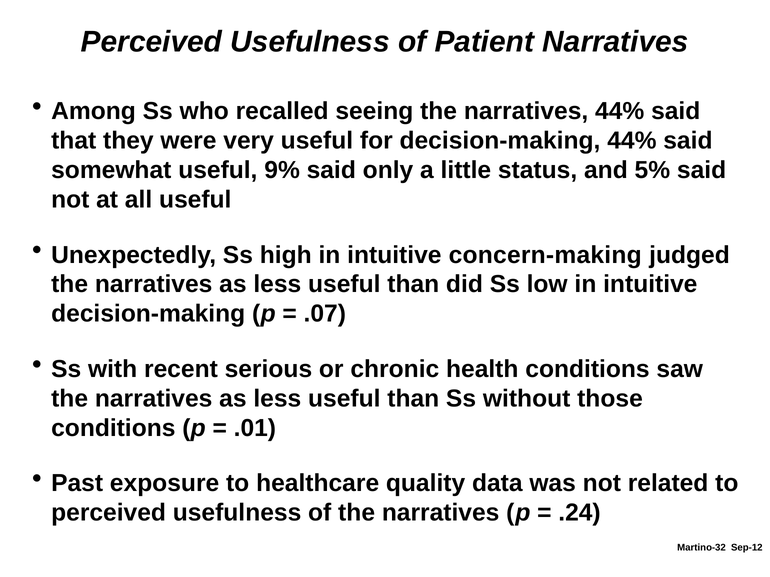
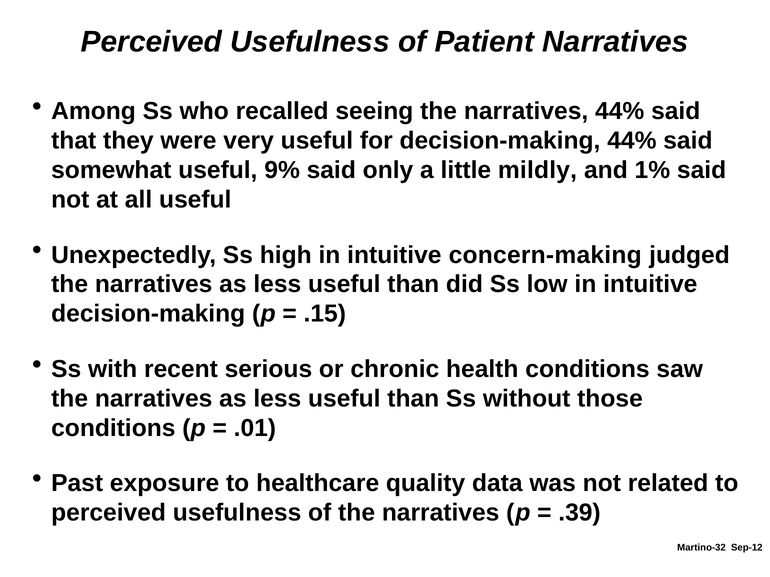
status: status -> mildly
5%: 5% -> 1%
.07: .07 -> .15
.24: .24 -> .39
